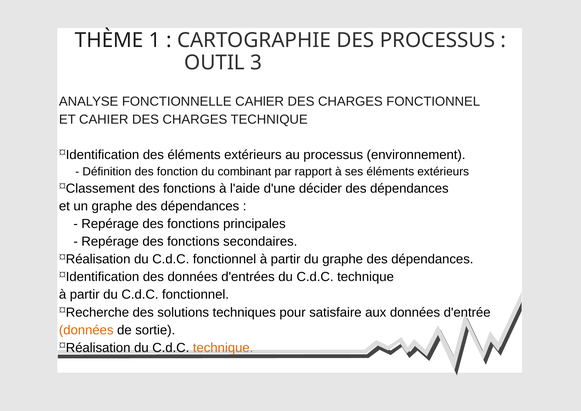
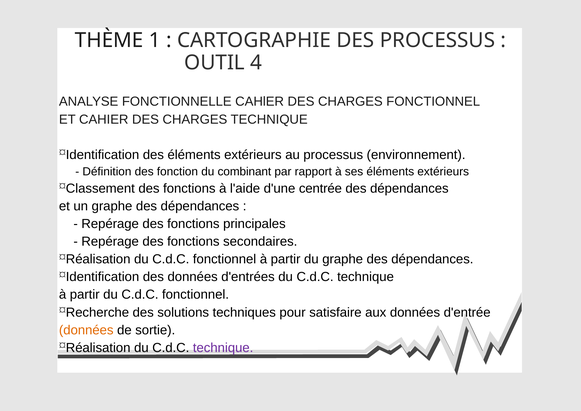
3: 3 -> 4
décider: décider -> centrée
technique at (223, 348) colour: orange -> purple
